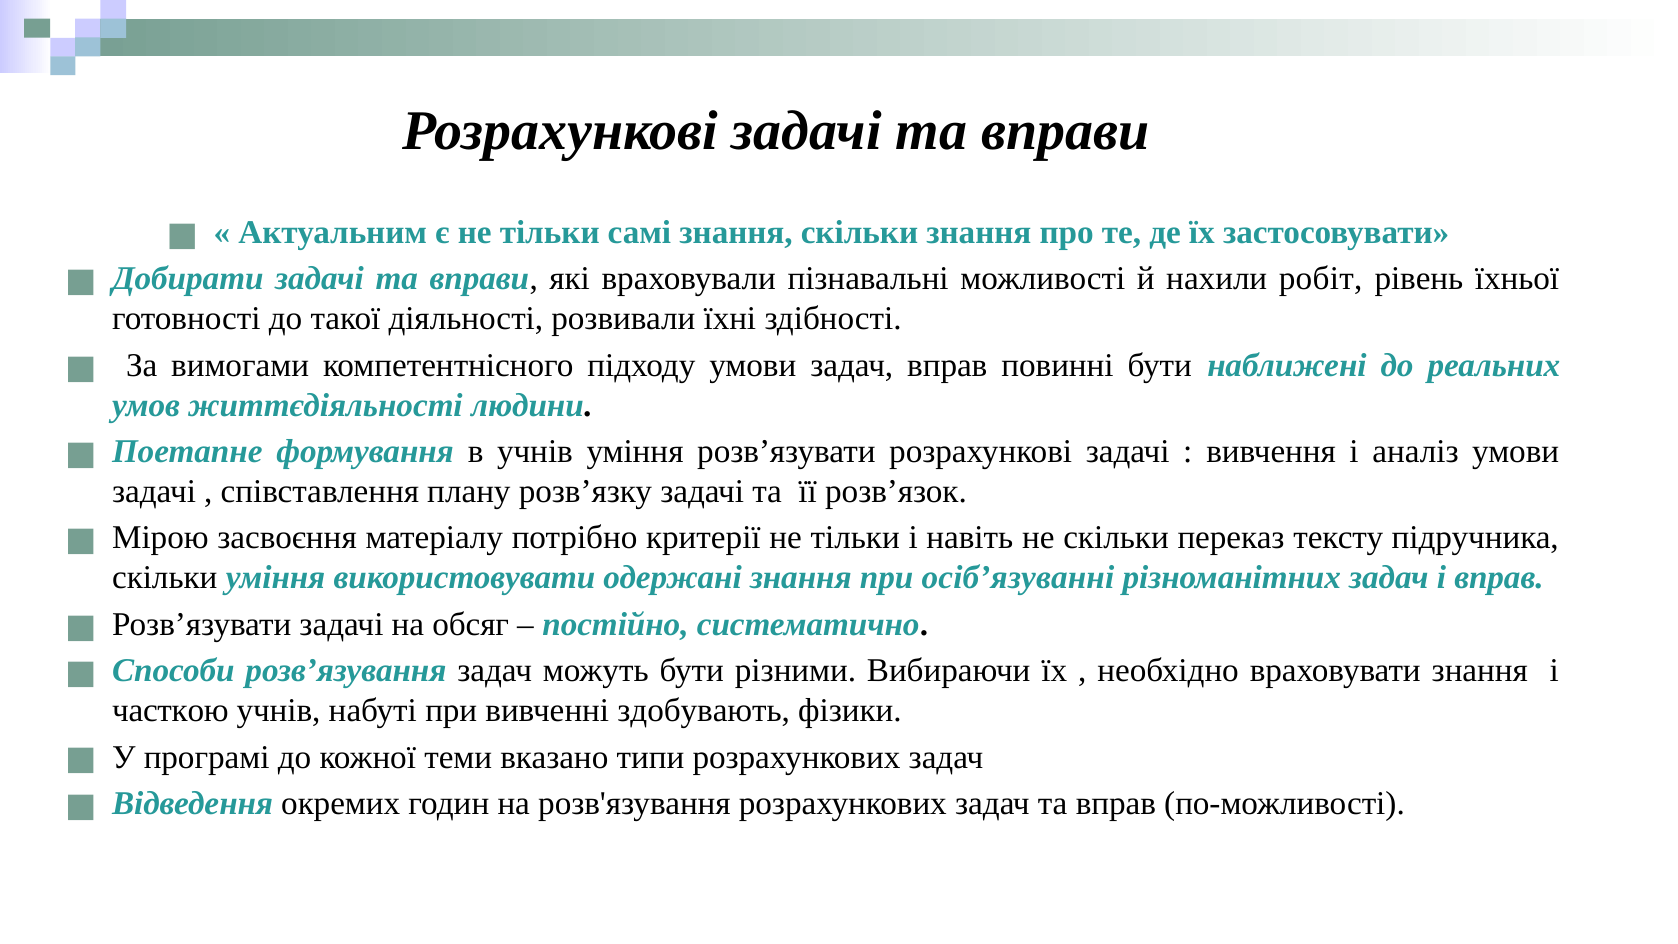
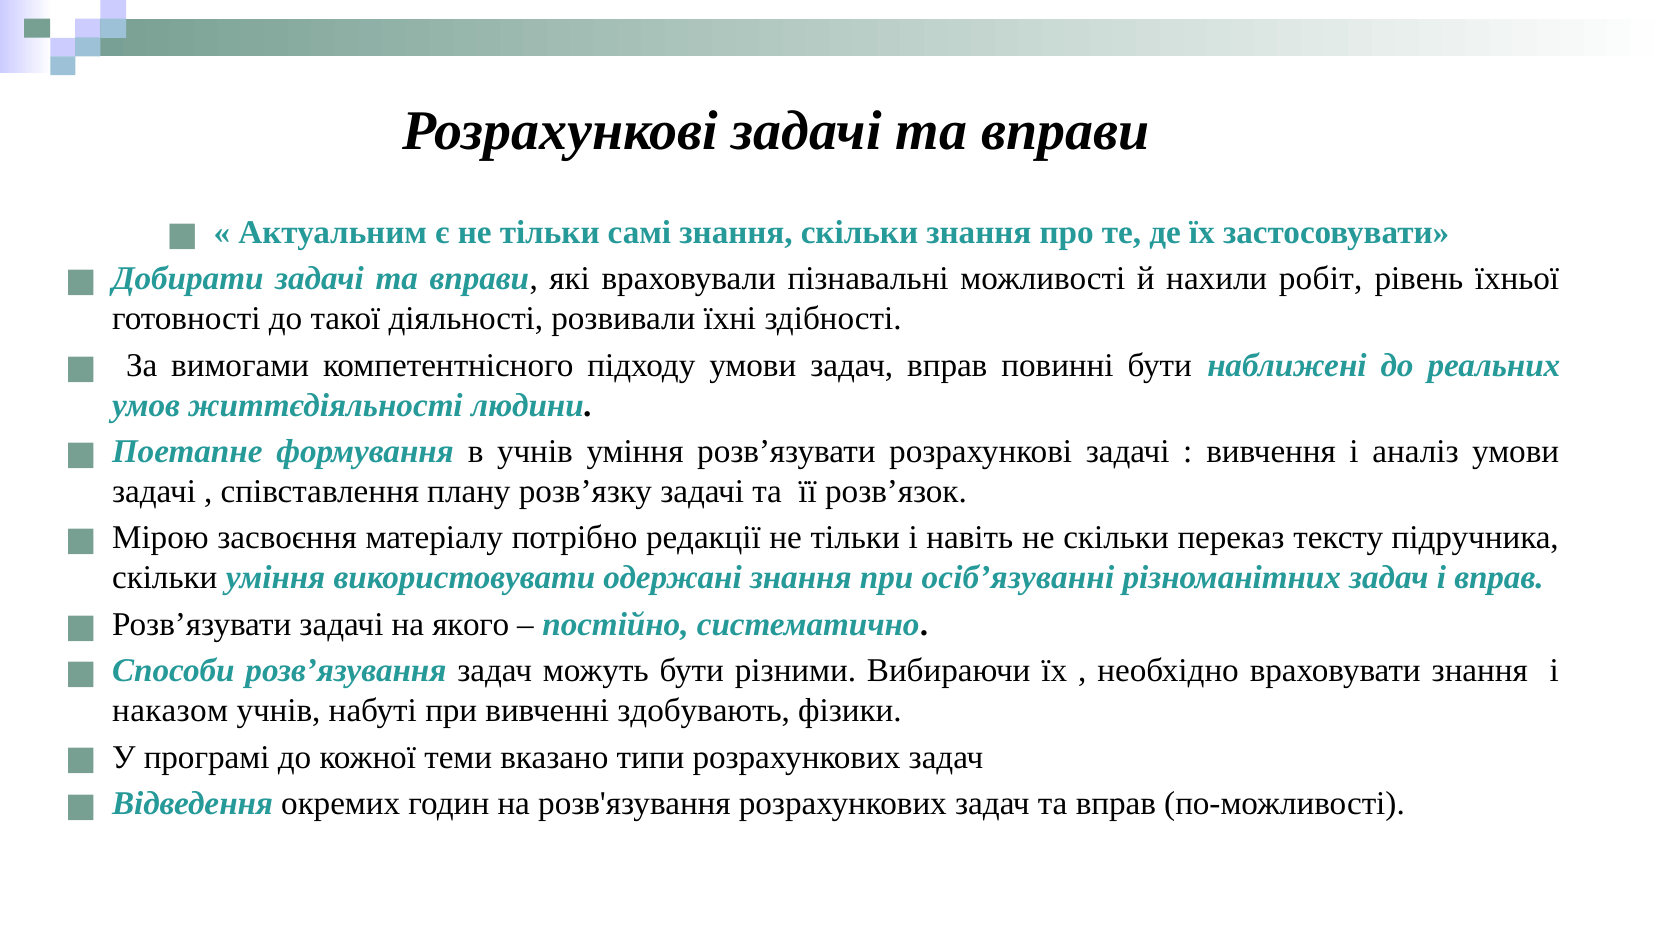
критерії: критерії -> редакції
обсяг: обсяг -> якого
часткою: часткою -> наказом
